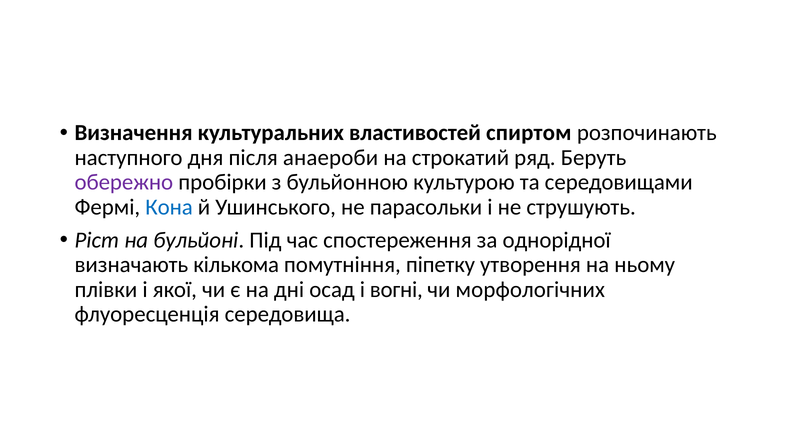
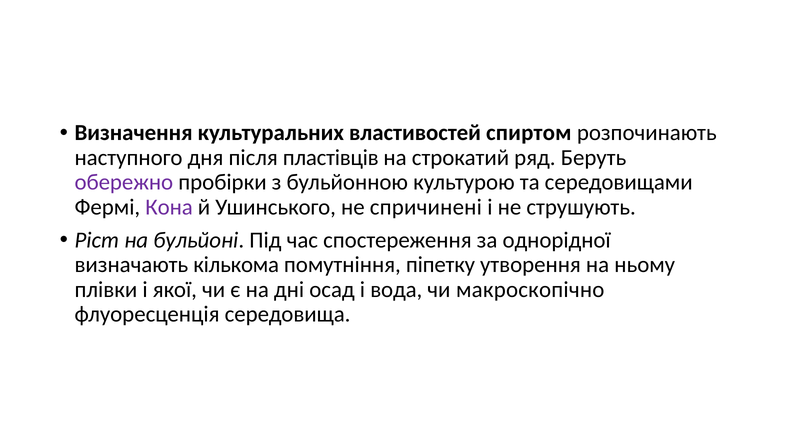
анаероби: анаероби -> пластівців
Кона colour: blue -> purple
парасольки: парасольки -> спричинені
вогні: вогні -> вода
морфологічних: морфологічних -> макроскопічно
